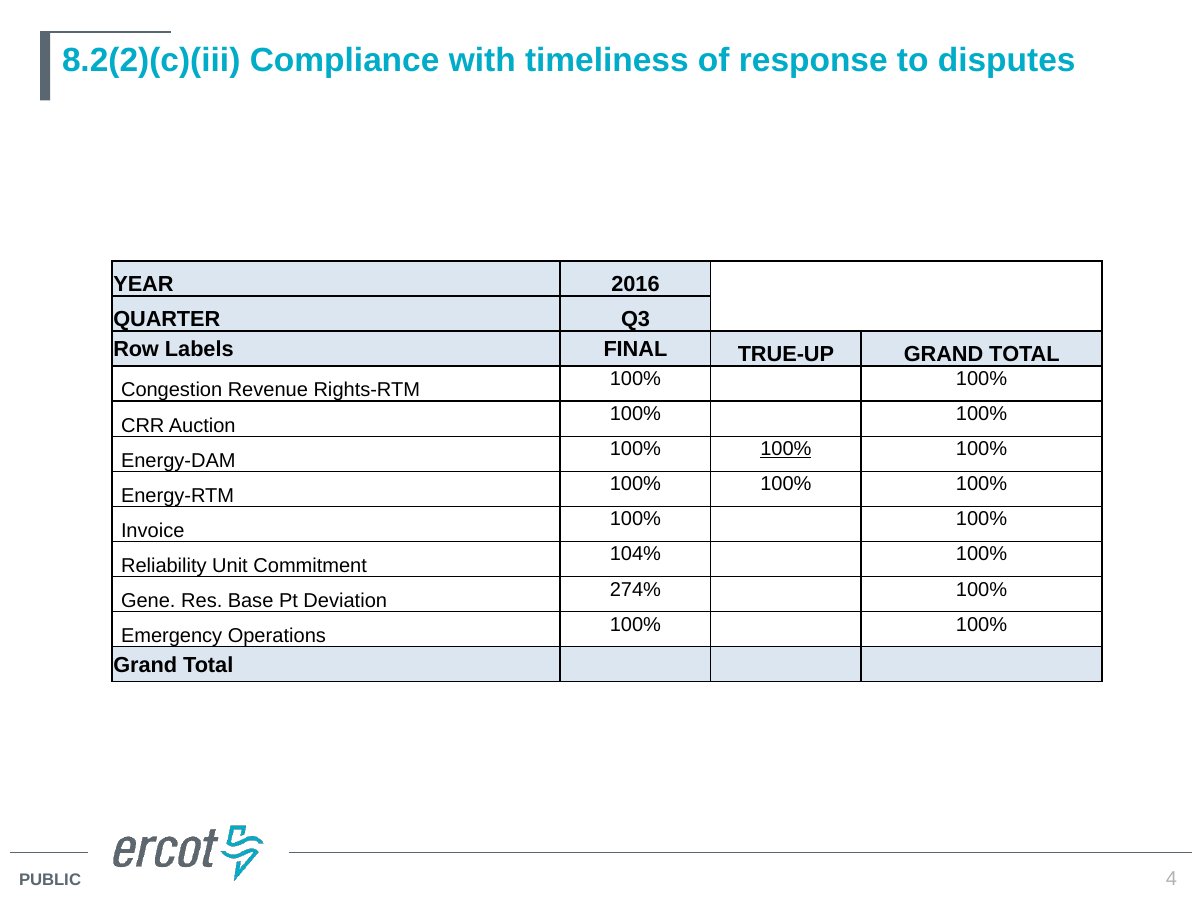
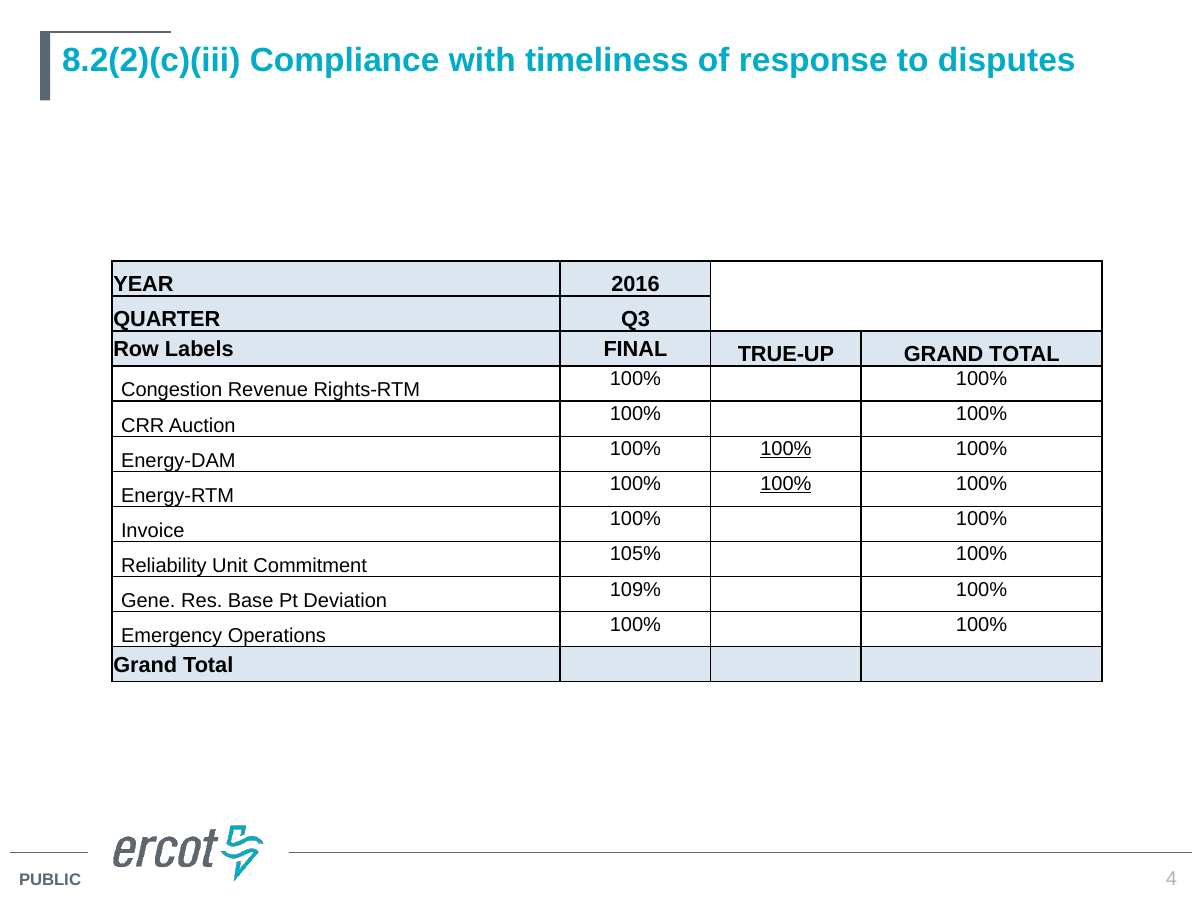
100% at (786, 484) underline: none -> present
104%: 104% -> 105%
274%: 274% -> 109%
